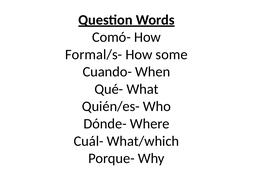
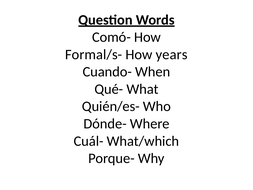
some: some -> years
